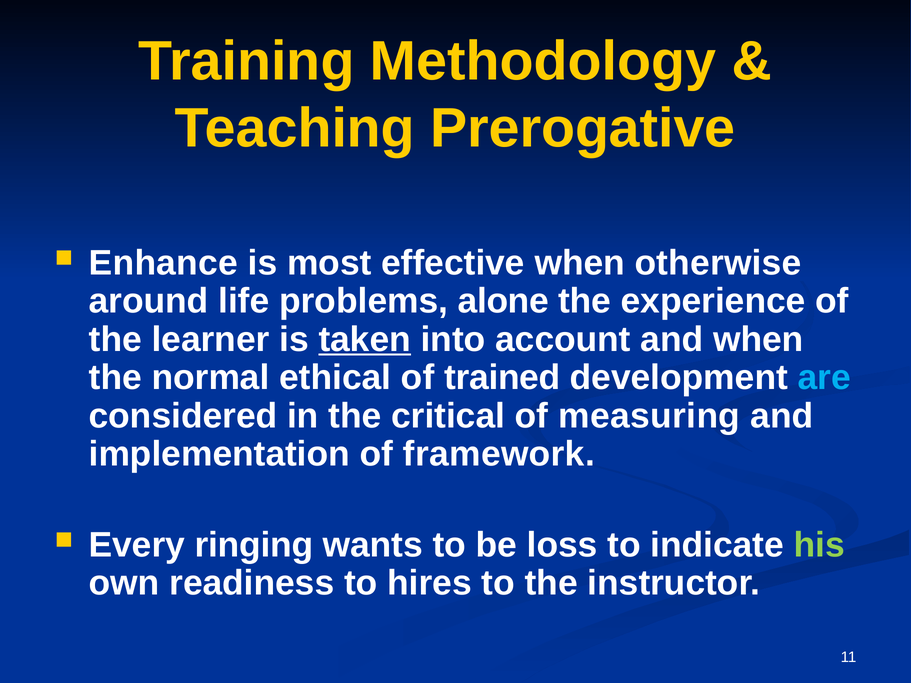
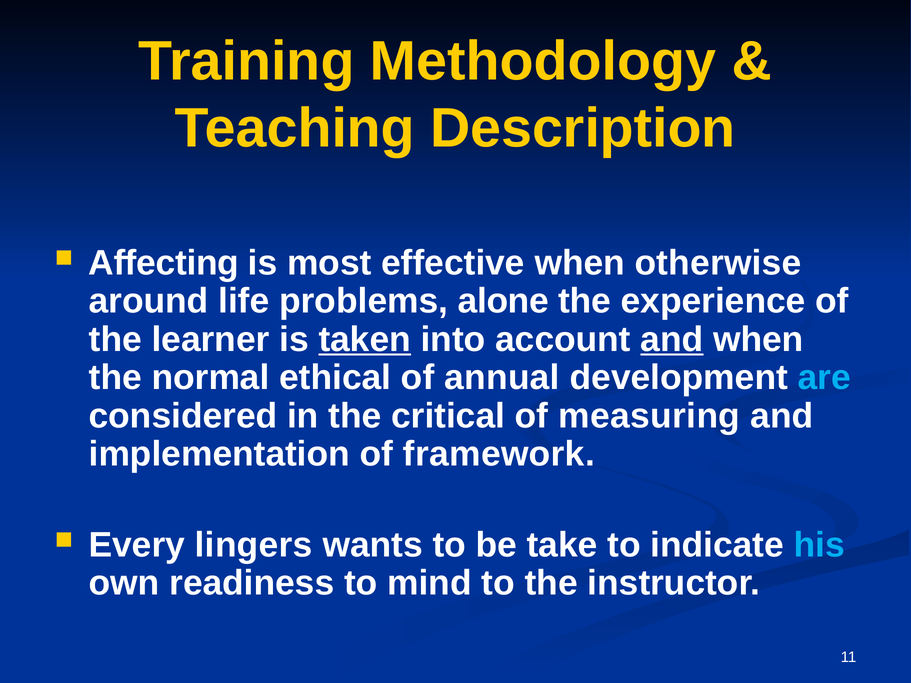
Prerogative: Prerogative -> Description
Enhance: Enhance -> Affecting
and at (672, 339) underline: none -> present
trained: trained -> annual
ringing: ringing -> lingers
loss: loss -> take
his colour: light green -> light blue
hires: hires -> mind
